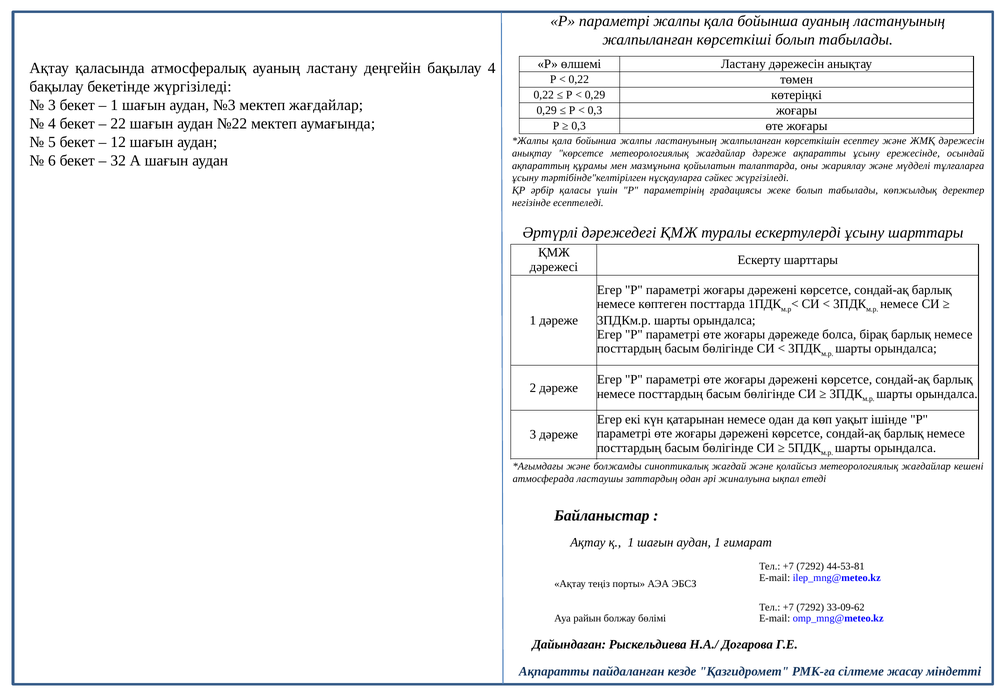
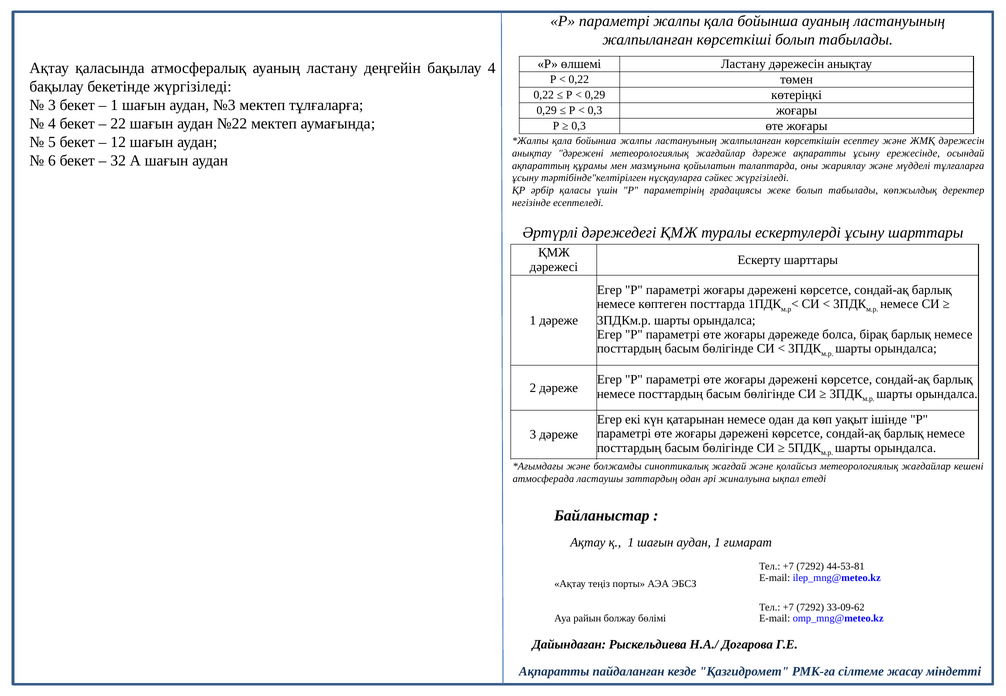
мектеп жағдайлар: жағдайлар -> тұлғаларға
анықтау көрсетсе: көрсетсе -> дәрежені
